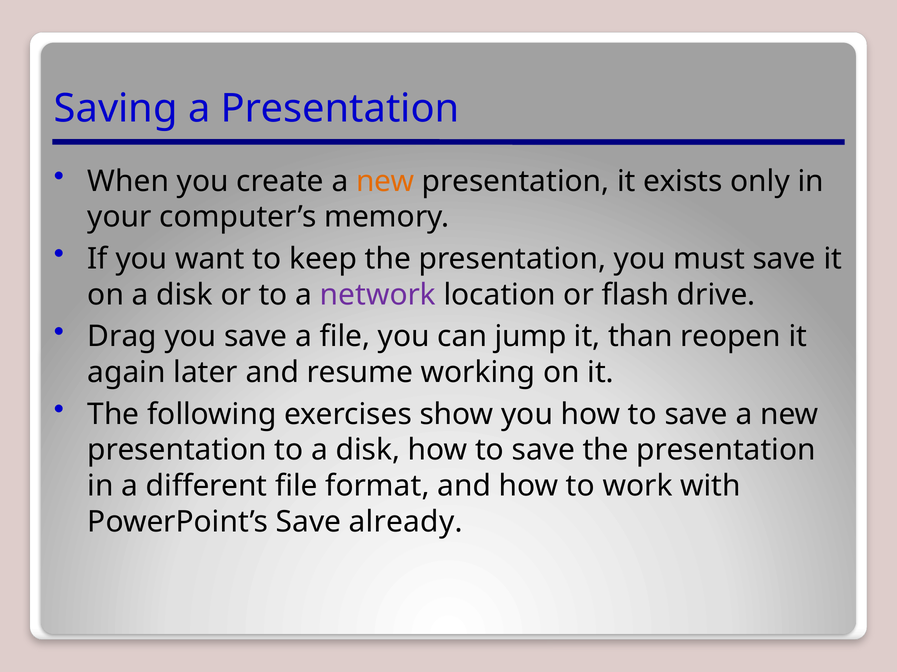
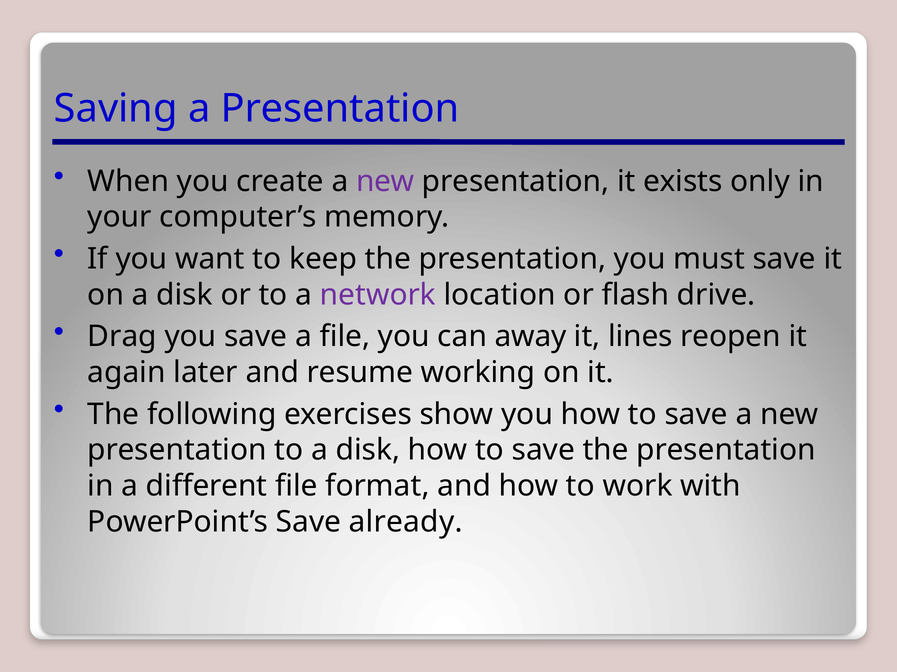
new at (385, 182) colour: orange -> purple
jump: jump -> away
than: than -> lines
